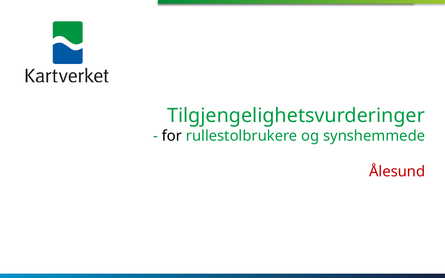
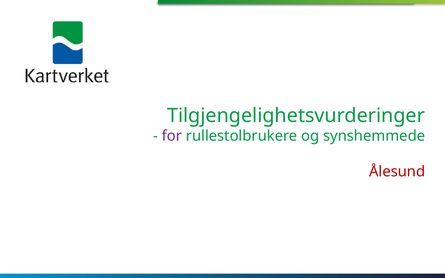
for colour: black -> purple
